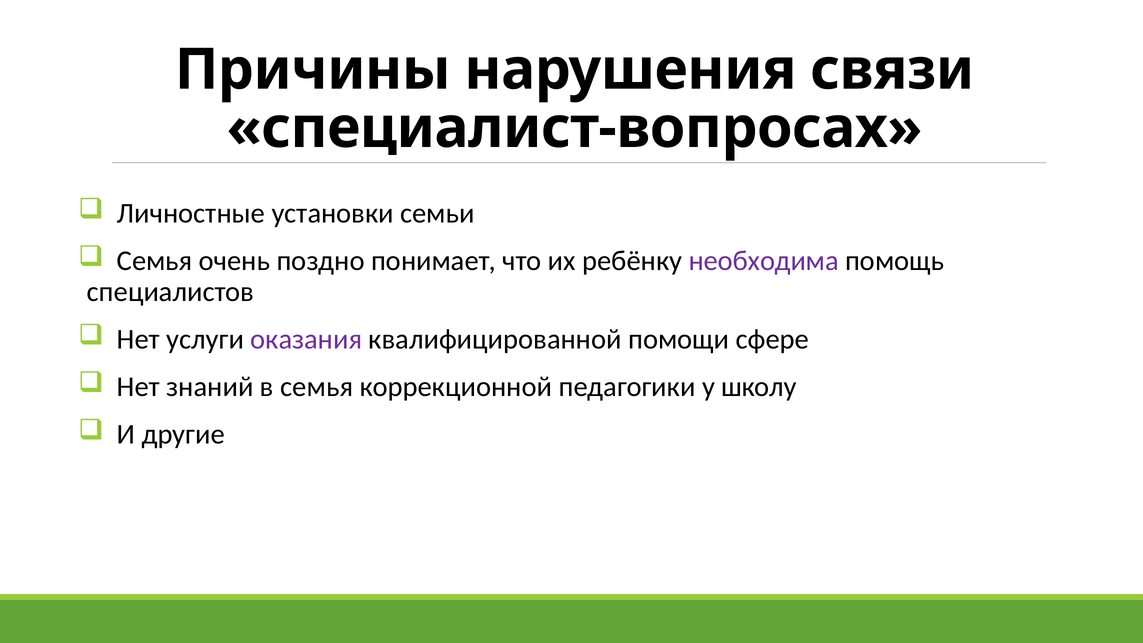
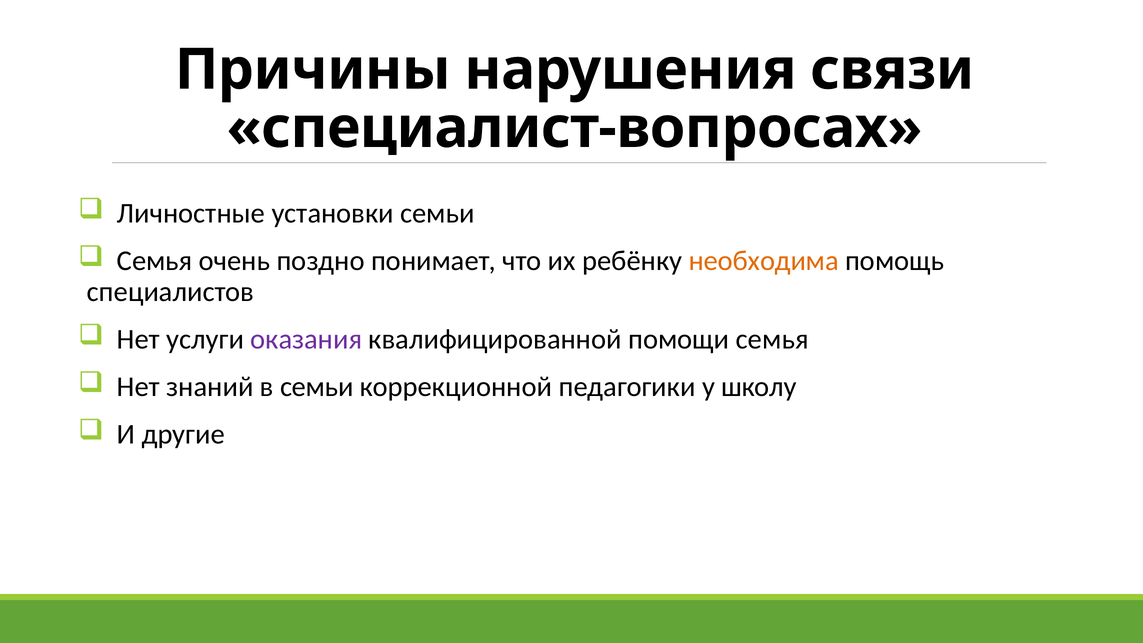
необходима colour: purple -> orange
помощи сфере: сфере -> семья
в семья: семья -> семьи
